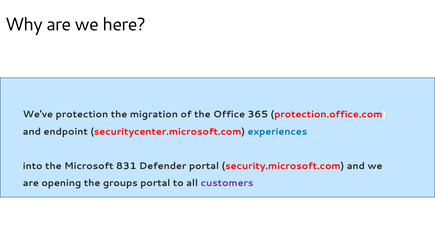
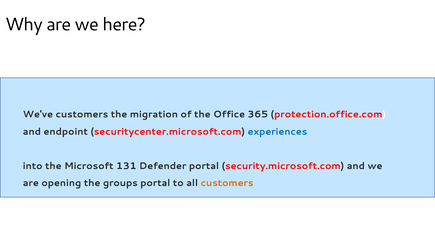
We've protection: protection -> customers
831: 831 -> 131
customers at (227, 183) colour: purple -> orange
